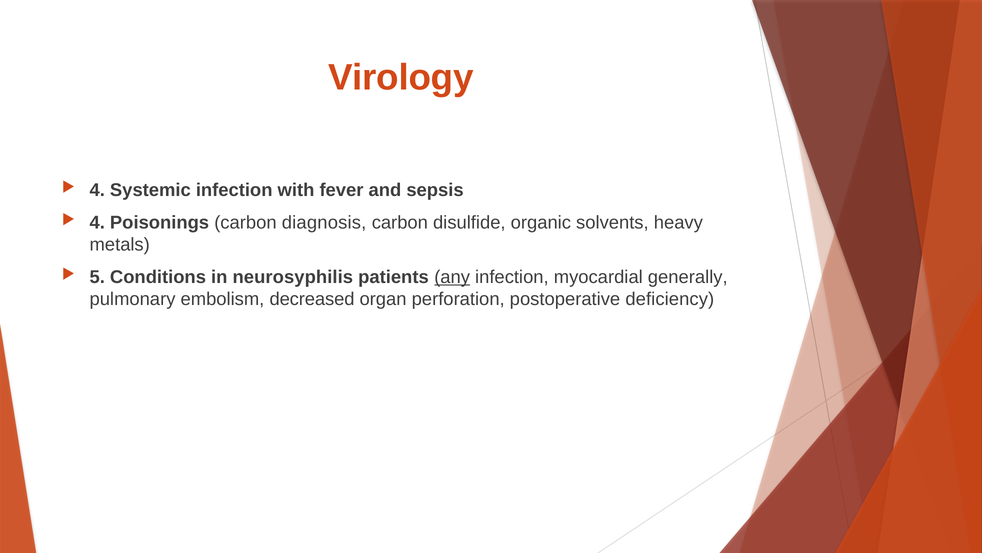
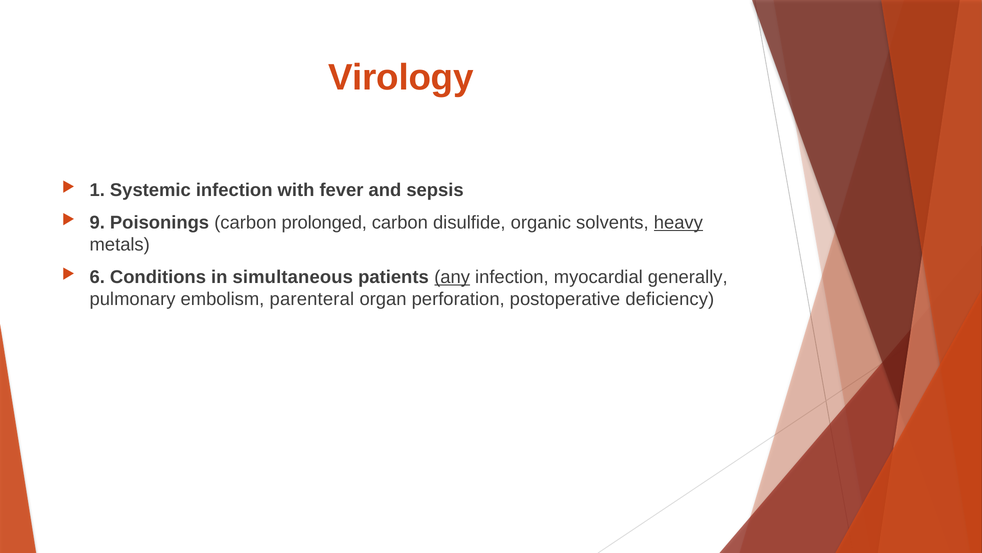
4 at (97, 190): 4 -> 1
4 at (97, 222): 4 -> 9
diagnosis: diagnosis -> prolonged
heavy underline: none -> present
5: 5 -> 6
neurosyphilis: neurosyphilis -> simultaneous
decreased: decreased -> parenteral
